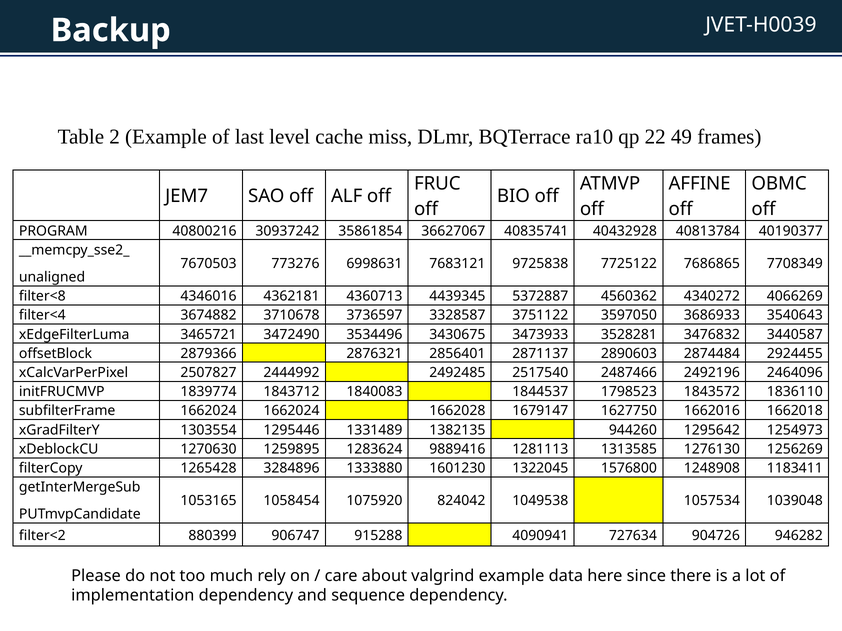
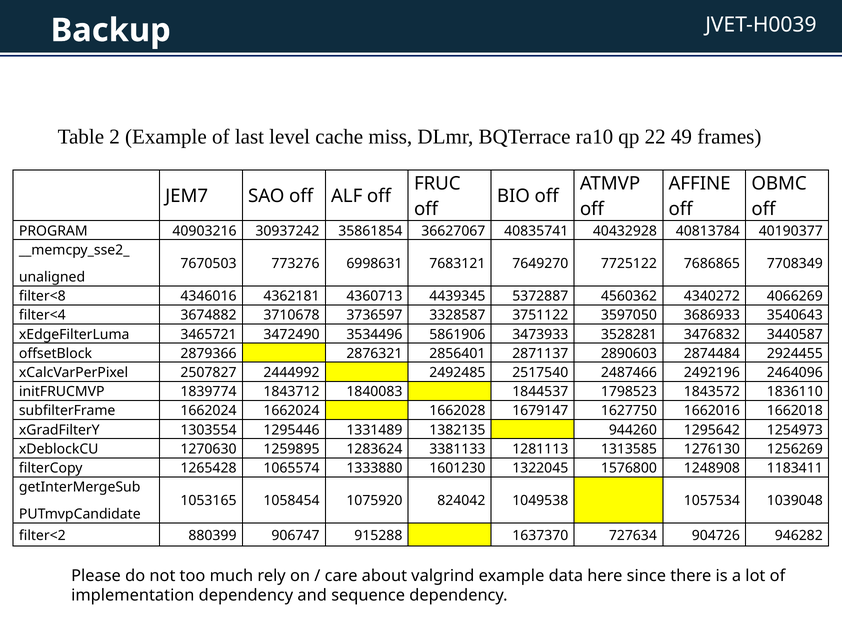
40800216: 40800216 -> 40903216
9725838: 9725838 -> 7649270
3430675: 3430675 -> 5861906
9889416: 9889416 -> 3381133
3284896: 3284896 -> 1065574
4090941: 4090941 -> 1637370
